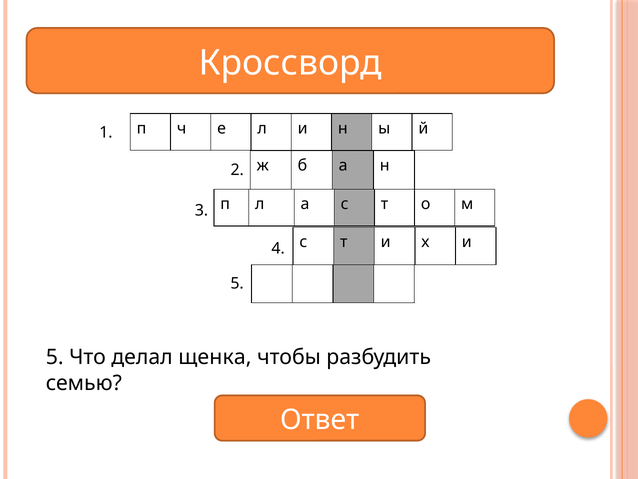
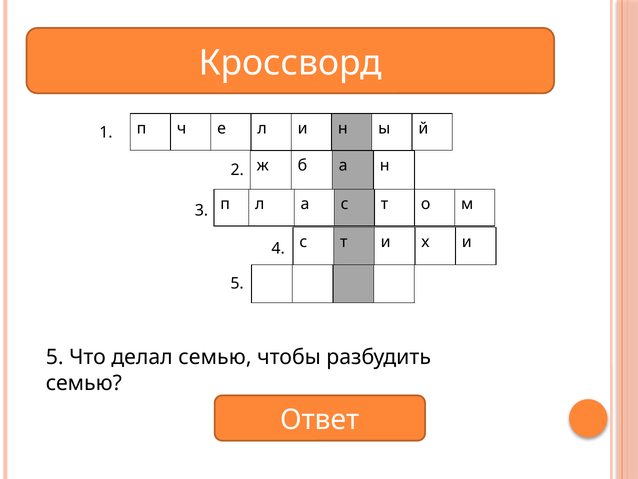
делал щенка: щенка -> семью
